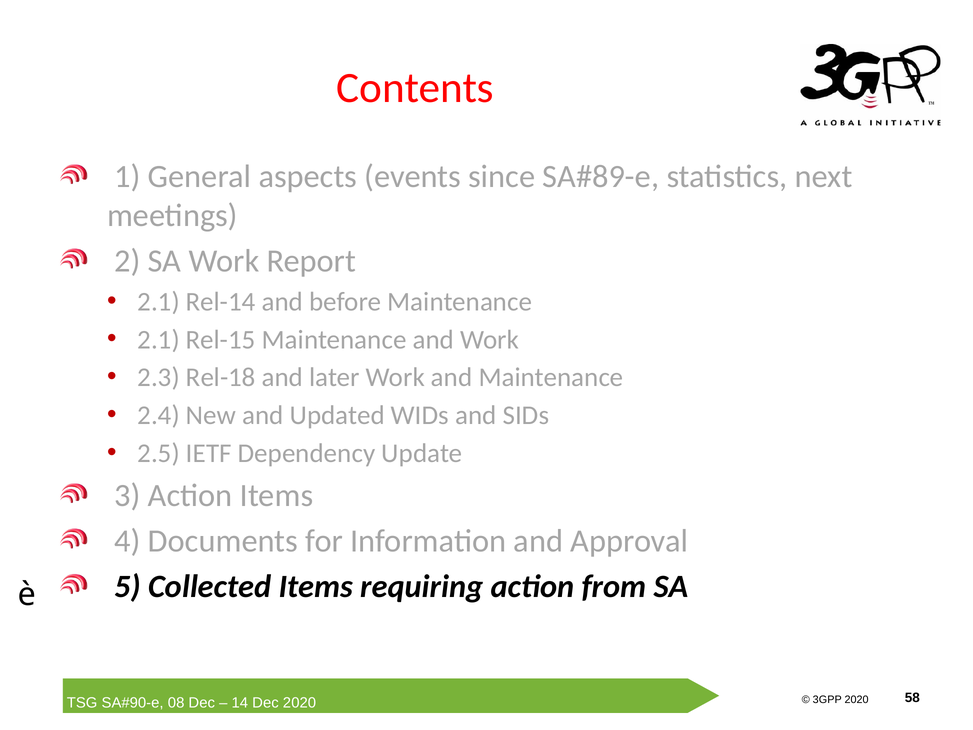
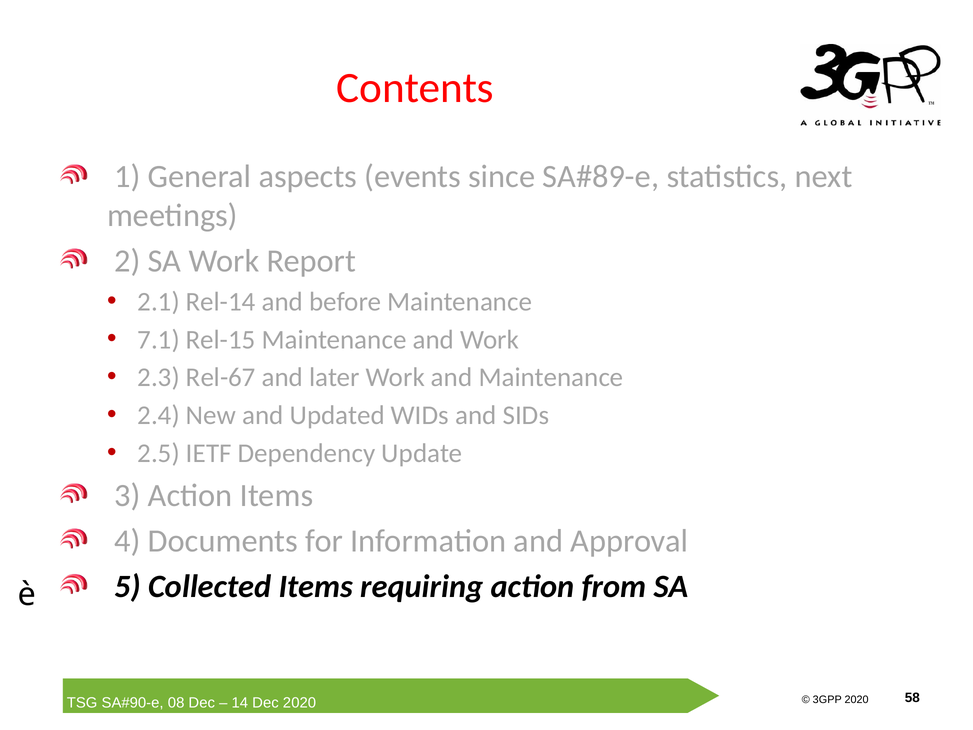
2.1 at (159, 339): 2.1 -> 7.1
Rel-18: Rel-18 -> Rel-67
